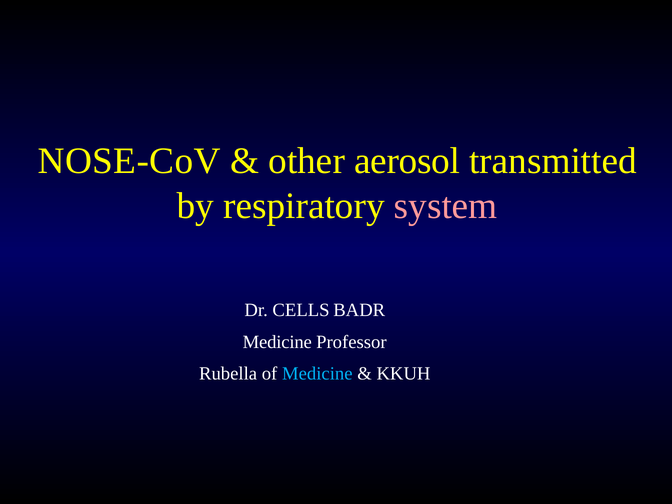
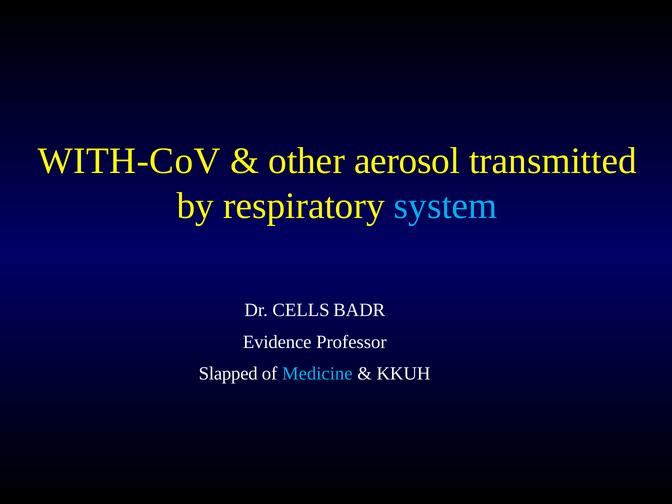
NOSE-CoV: NOSE-CoV -> WITH-CoV
system colour: pink -> light blue
Medicine at (277, 342): Medicine -> Evidence
Rubella: Rubella -> Slapped
